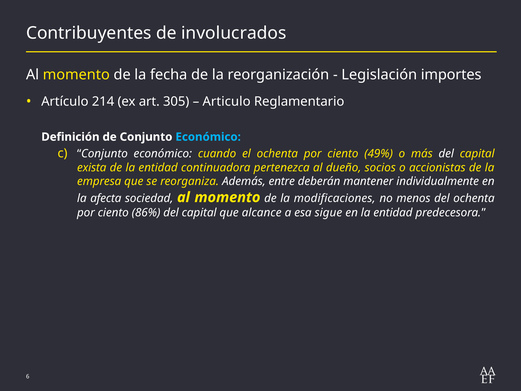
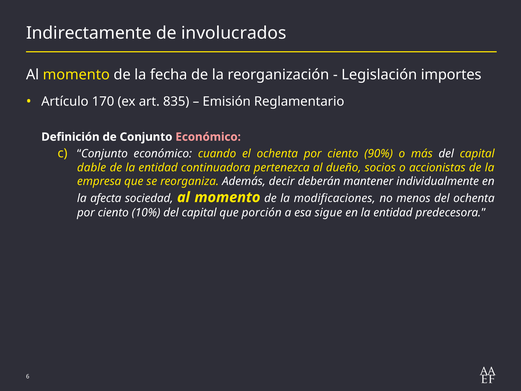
Contribuyentes: Contribuyentes -> Indirectamente
214: 214 -> 170
305: 305 -> 835
Articulo: Articulo -> Emisión
Económico at (208, 137) colour: light blue -> pink
49%: 49% -> 90%
exista: exista -> dable
entre: entre -> decir
86%: 86% -> 10%
alcance: alcance -> porción
